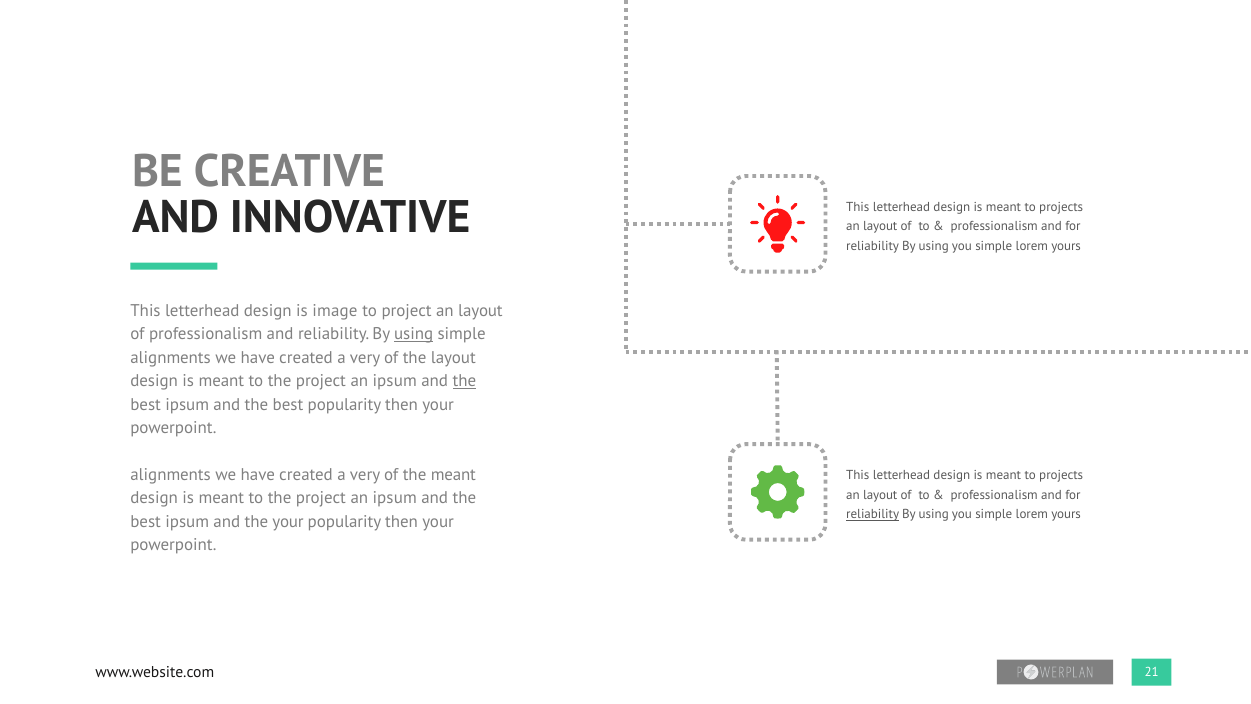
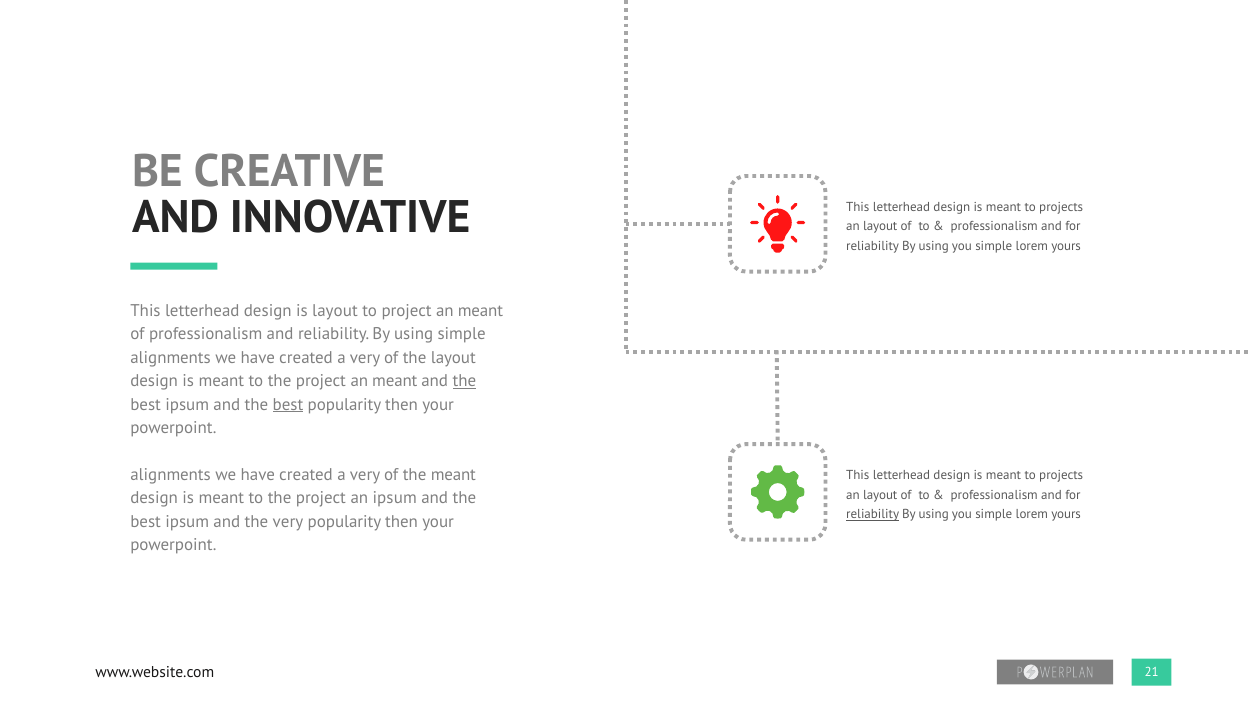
is image: image -> layout
to project an layout: layout -> meant
using at (414, 334) underline: present -> none
ipsum at (395, 381): ipsum -> meant
best at (288, 404) underline: none -> present
the your: your -> very
